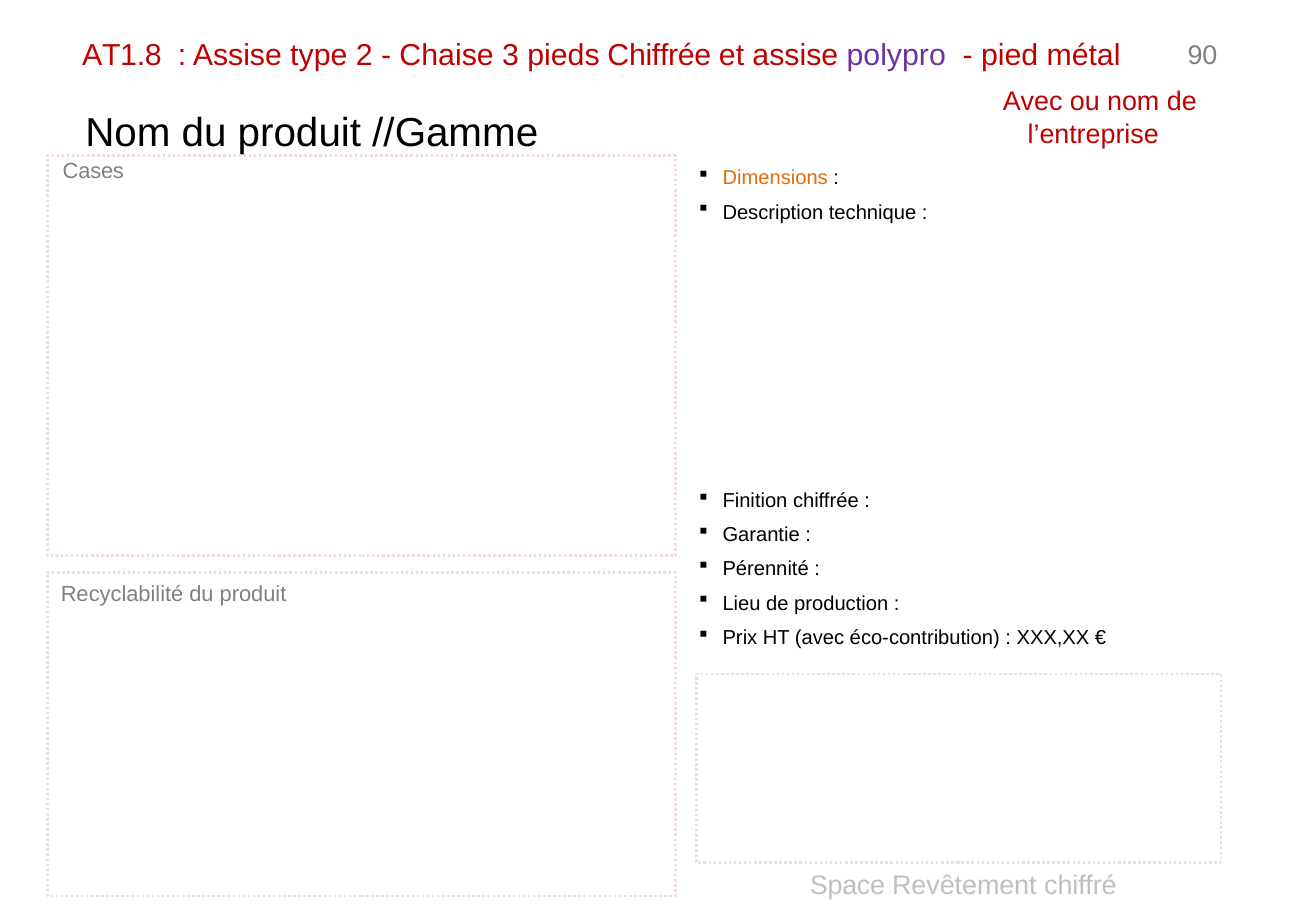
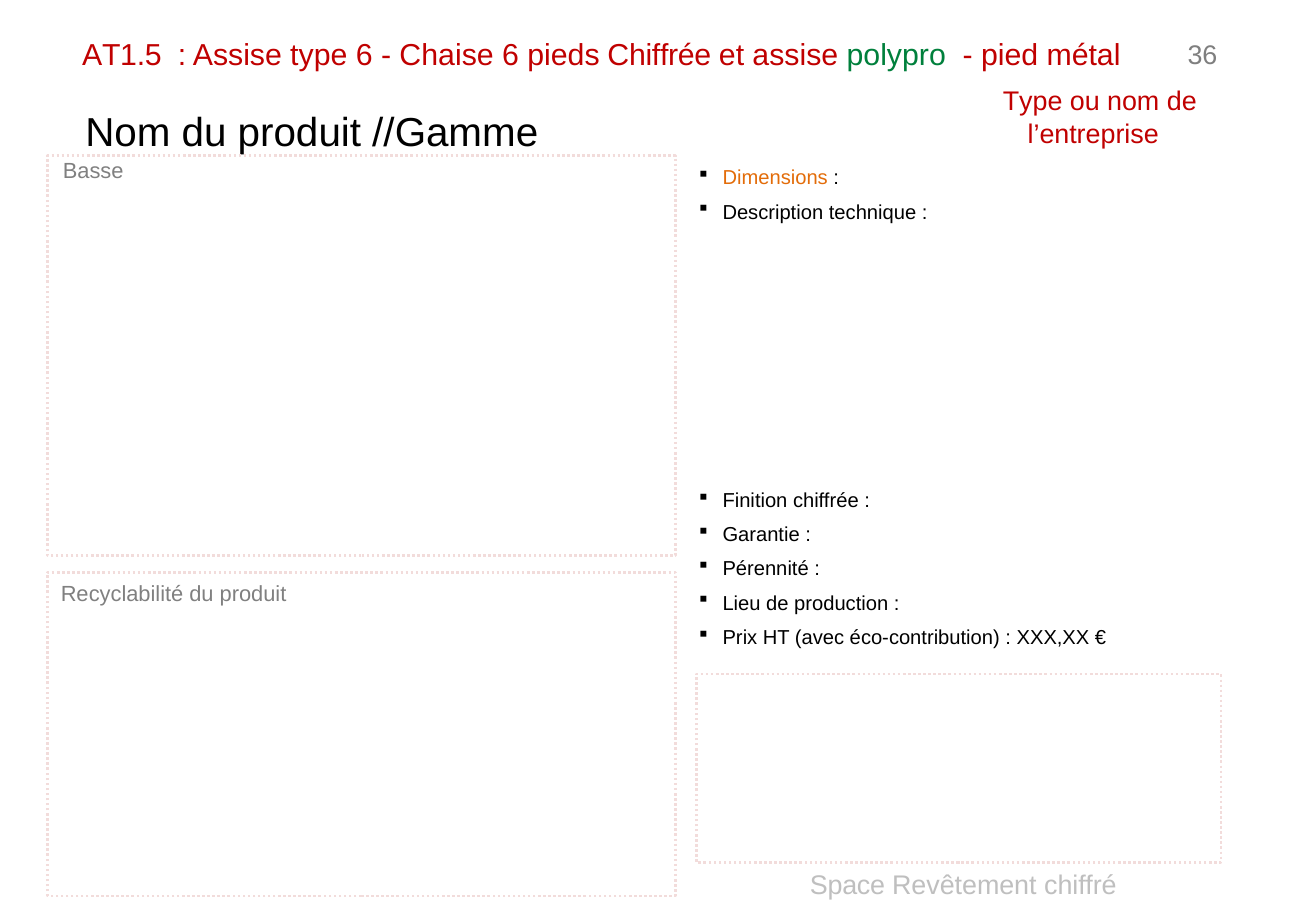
AT1.8: AT1.8 -> AT1.5
type 2: 2 -> 6
Chaise 3: 3 -> 6
polypro colour: purple -> green
90: 90 -> 36
Avec at (1033, 102): Avec -> Type
Cases: Cases -> Basse
